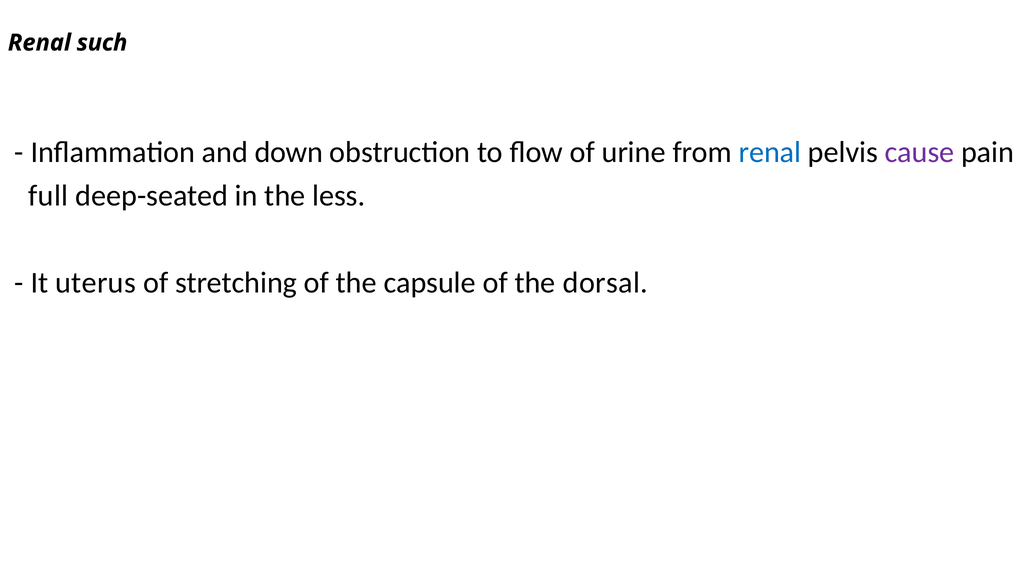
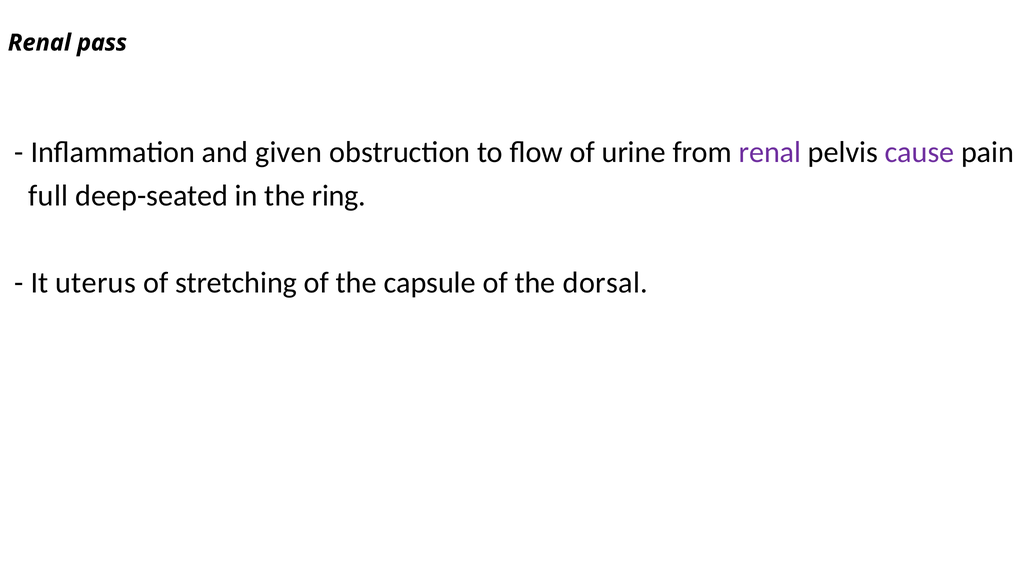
such: such -> pass
down: down -> given
renal at (770, 152) colour: blue -> purple
less: less -> ring
